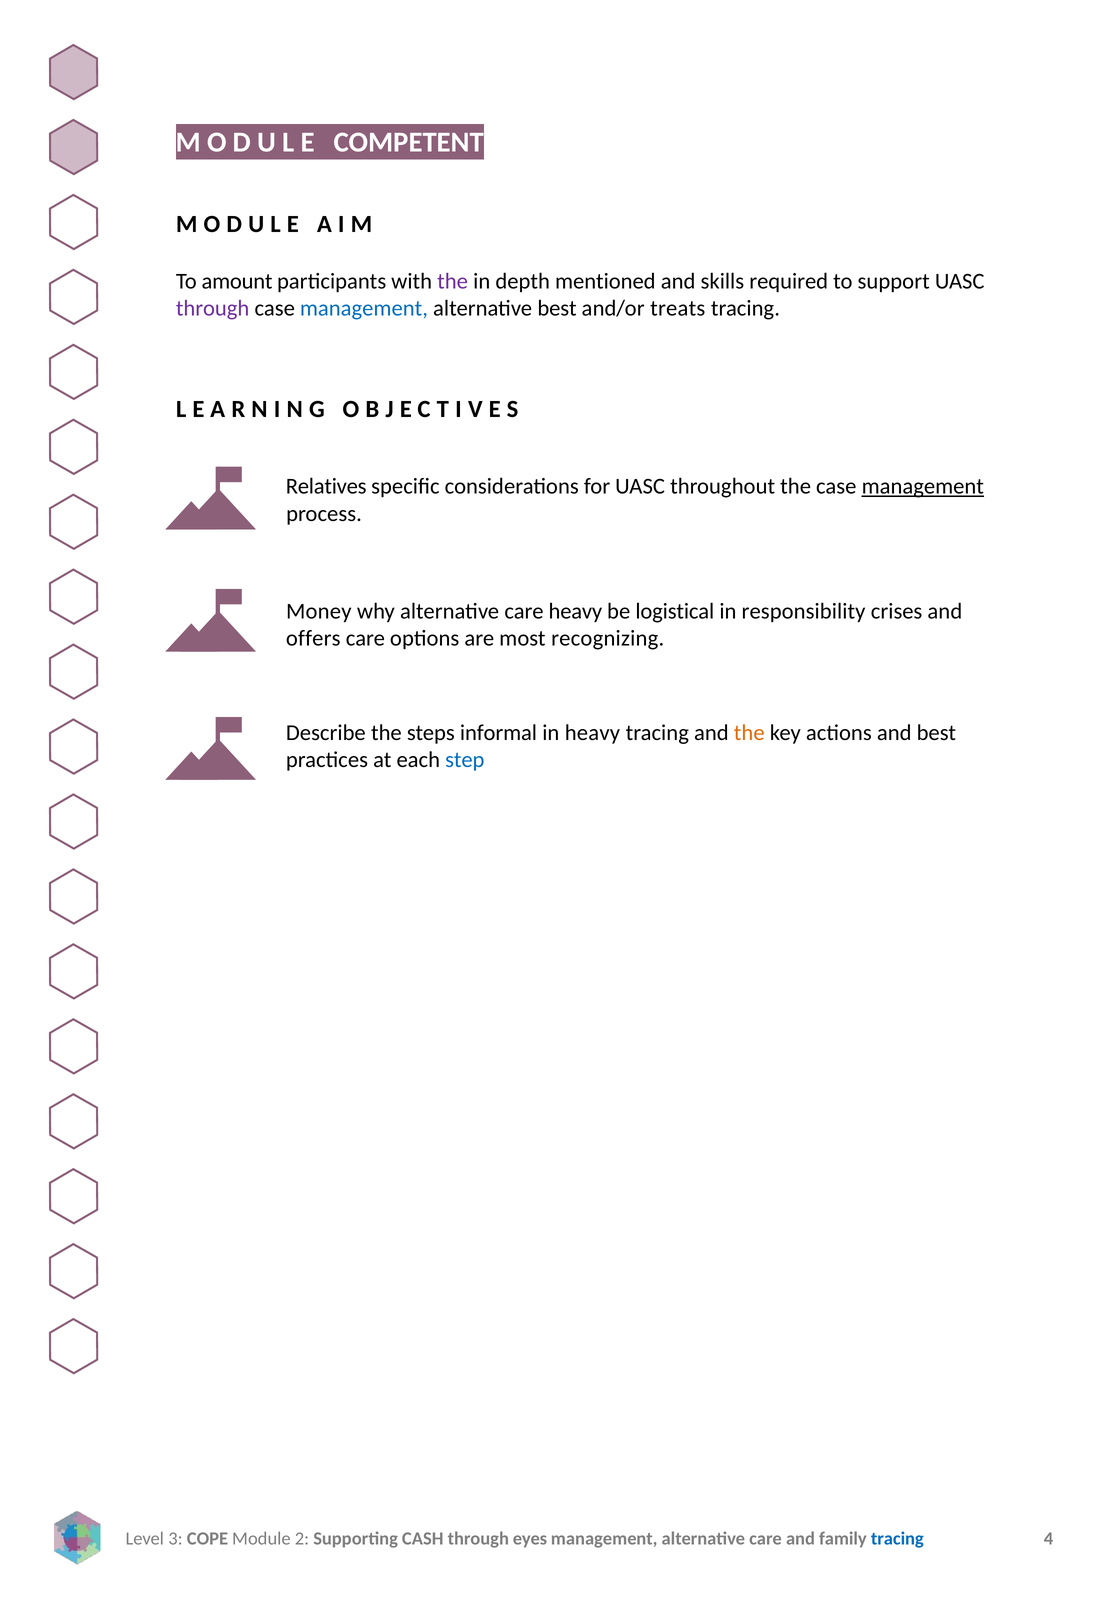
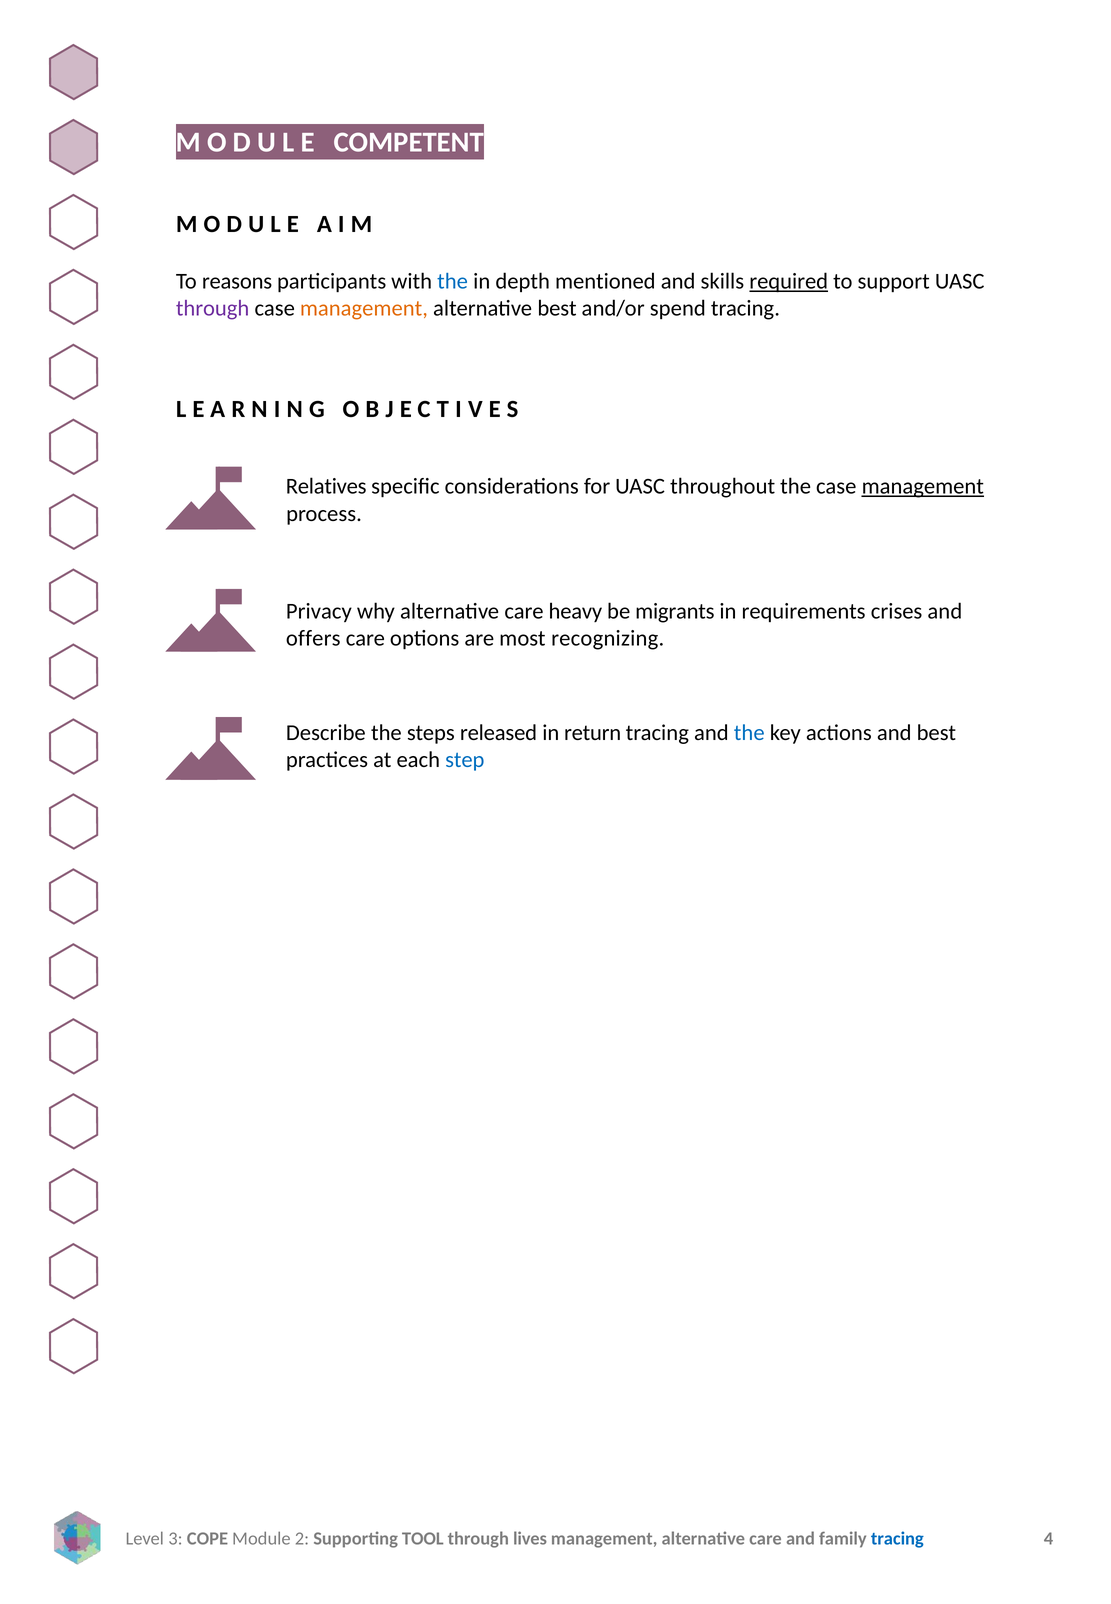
amount: amount -> reasons
the at (453, 282) colour: purple -> blue
required underline: none -> present
management at (364, 309) colour: blue -> orange
treats: treats -> spend
Money: Money -> Privacy
logistical: logistical -> migrants
responsibility: responsibility -> requirements
informal: informal -> released
in heavy: heavy -> return
the at (749, 733) colour: orange -> blue
CASH: CASH -> TOOL
eyes: eyes -> lives
